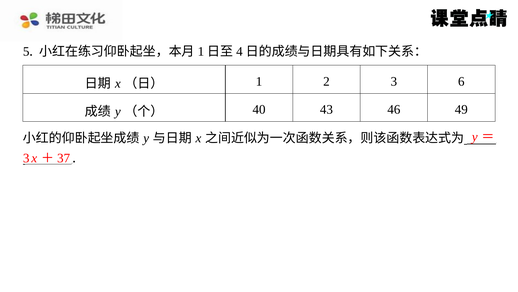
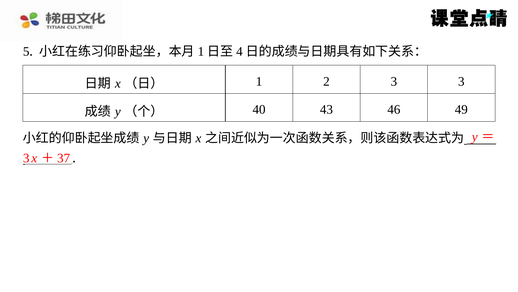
3 6: 6 -> 3
